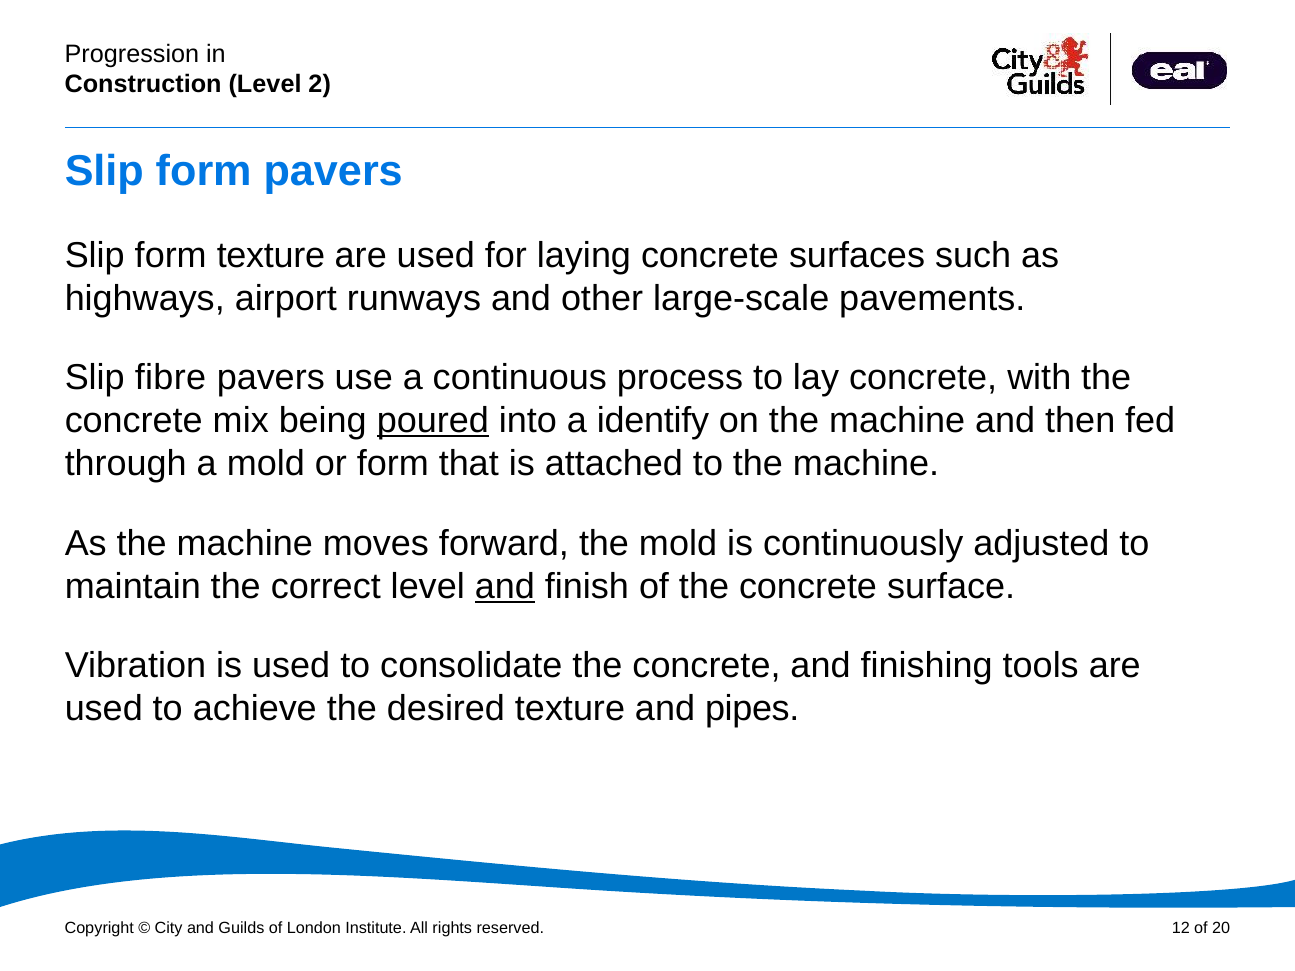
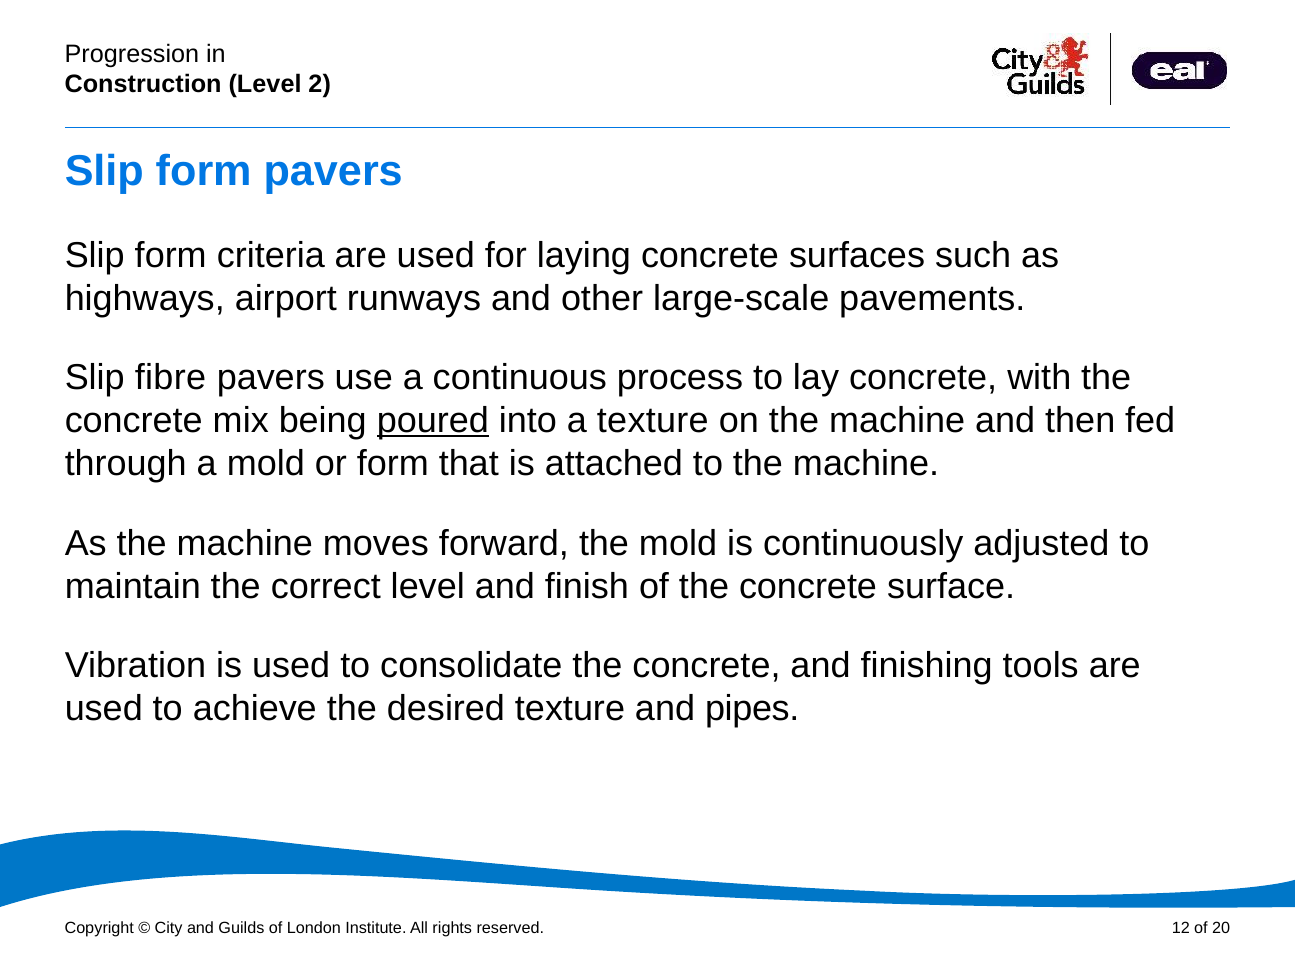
form texture: texture -> criteria
a identify: identify -> texture
and at (505, 586) underline: present -> none
